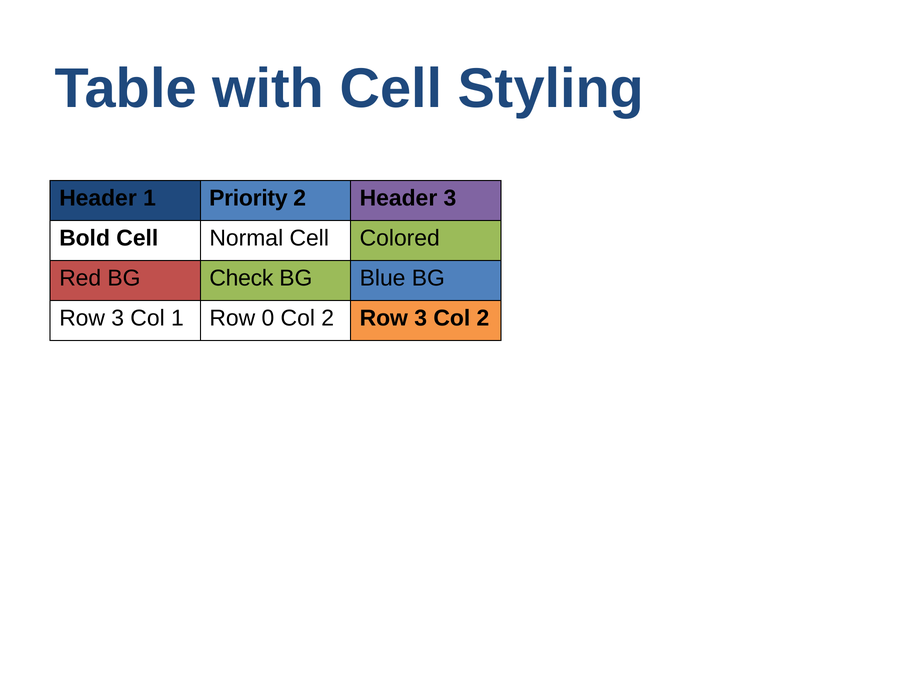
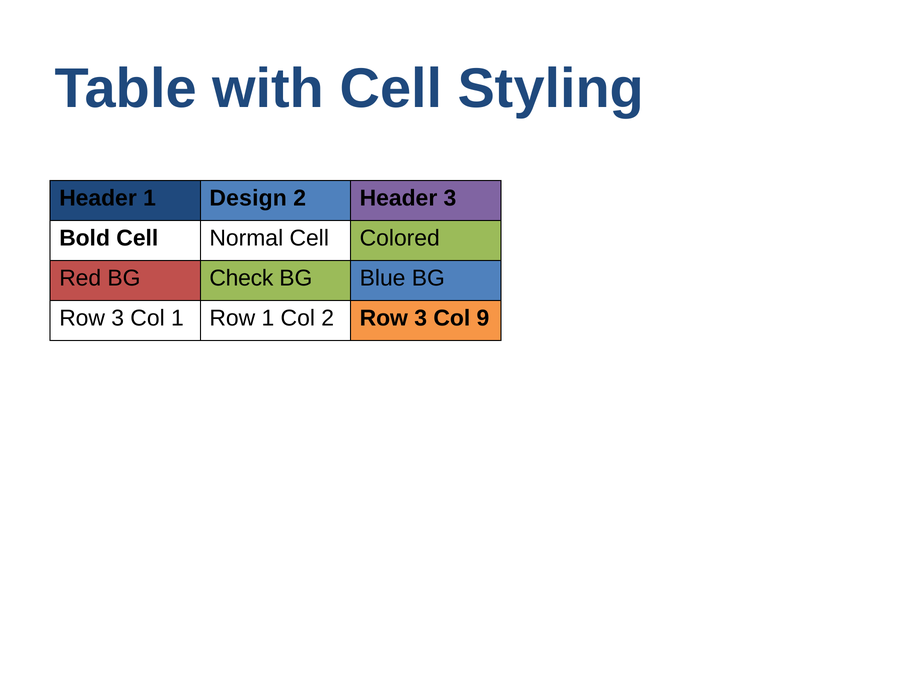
Priority: Priority -> Design
Row 0: 0 -> 1
3 Col 2: 2 -> 9
